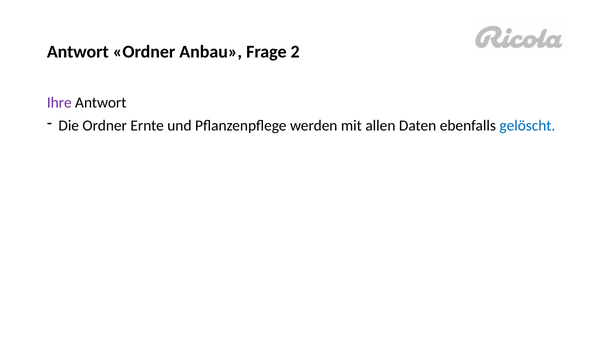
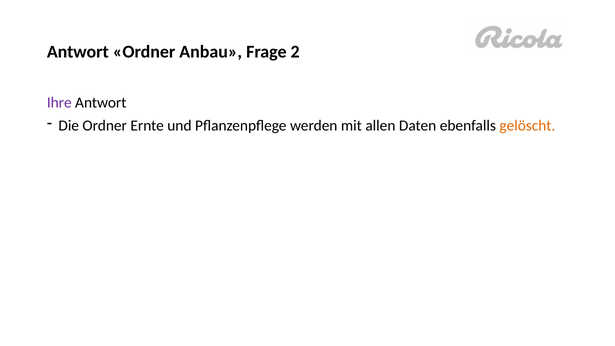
gelöscht colour: blue -> orange
